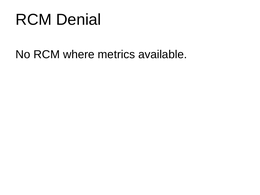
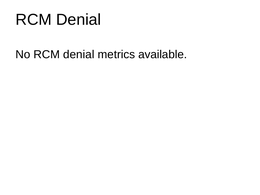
No RCM where: where -> denial
